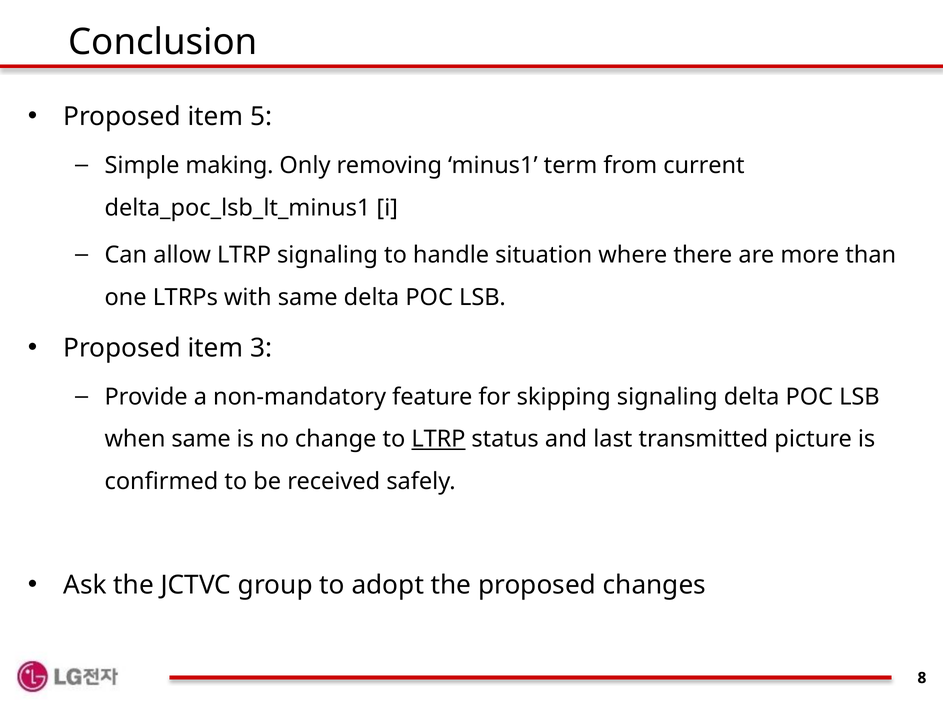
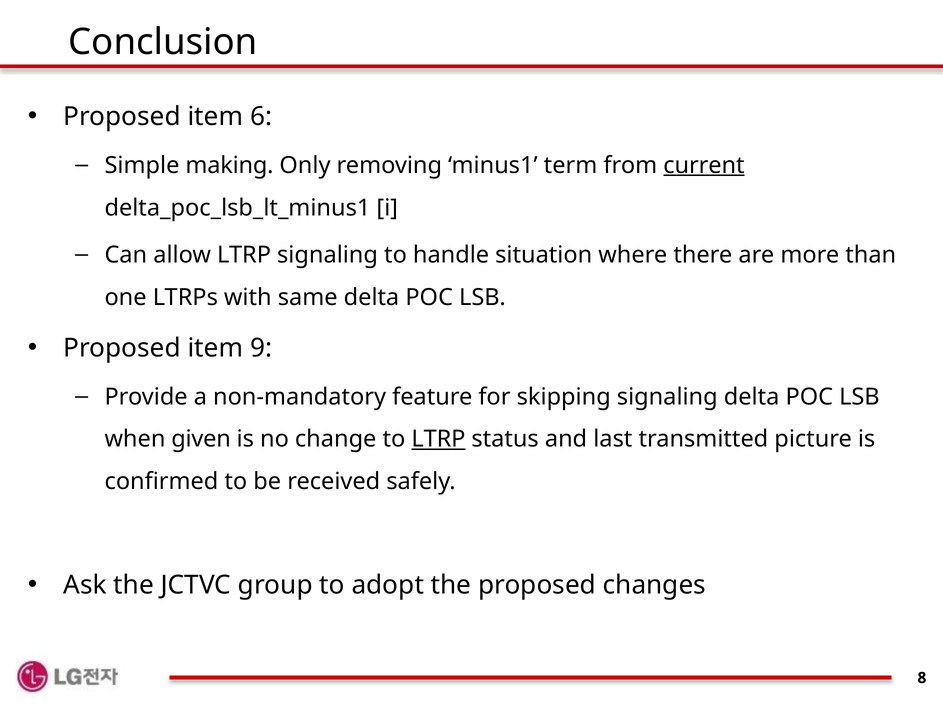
5: 5 -> 6
current underline: none -> present
3: 3 -> 9
when same: same -> given
